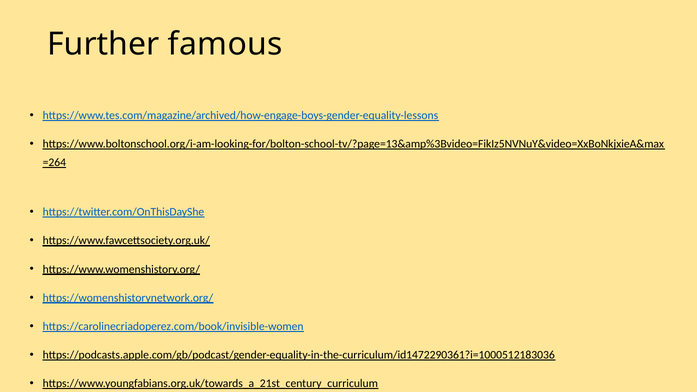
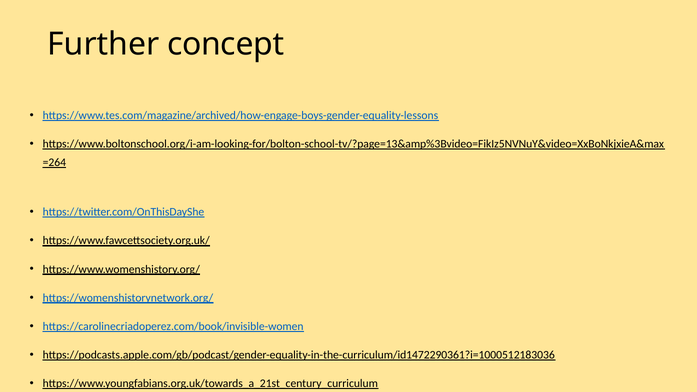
famous: famous -> concept
